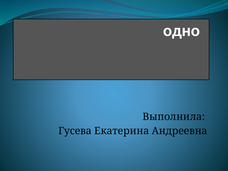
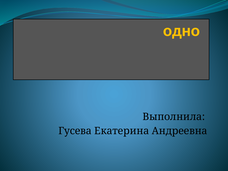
одно colour: white -> yellow
